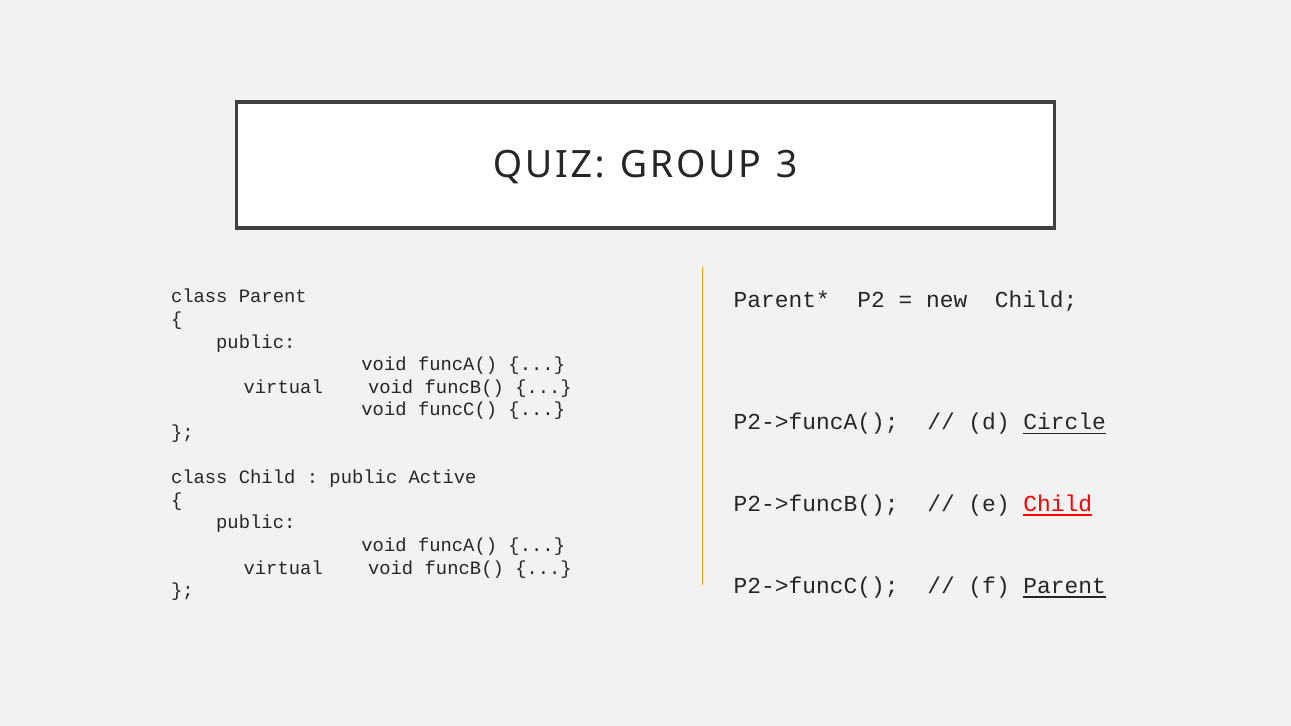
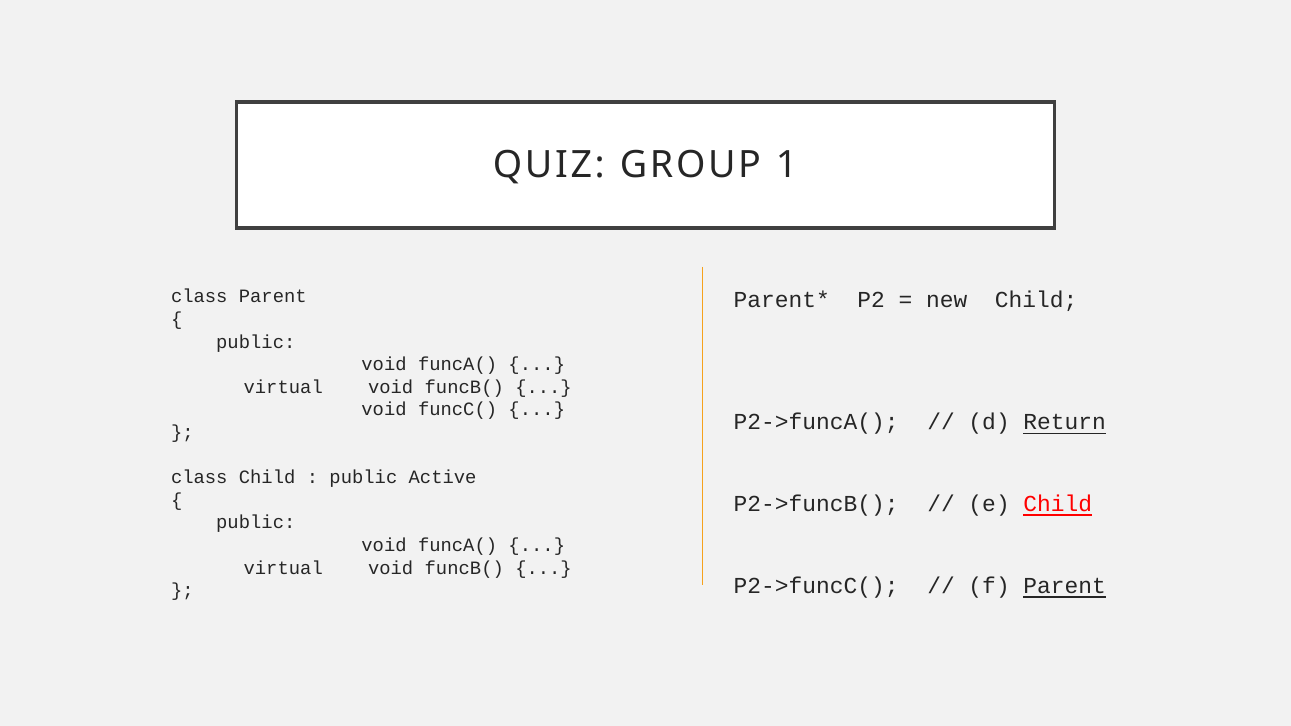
3: 3 -> 1
Circle: Circle -> Return
